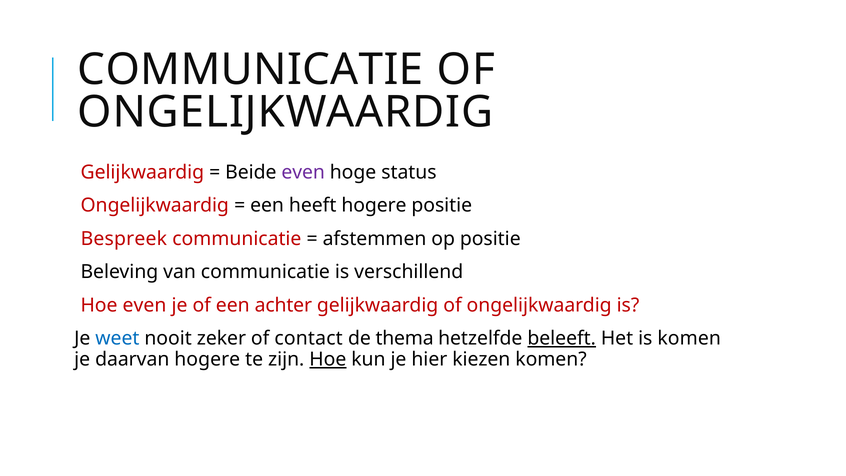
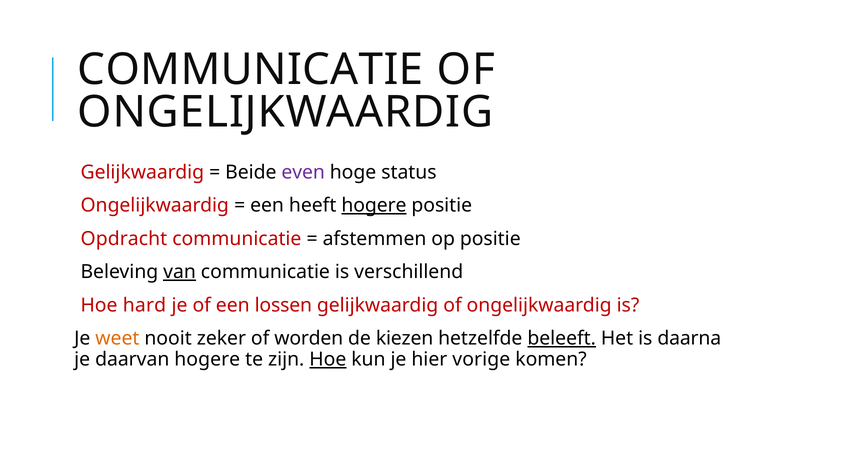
hogere at (374, 205) underline: none -> present
Bespreek: Bespreek -> Opdracht
van underline: none -> present
Hoe even: even -> hard
achter: achter -> lossen
weet colour: blue -> orange
contact: contact -> worden
thema: thema -> kiezen
is komen: komen -> daarna
kiezen: kiezen -> vorige
